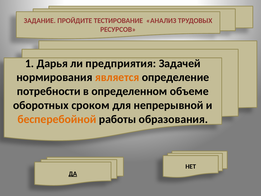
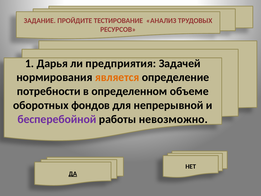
сроком: сроком -> фондов
бесперебойной colour: orange -> purple
образования: образования -> невозможно
